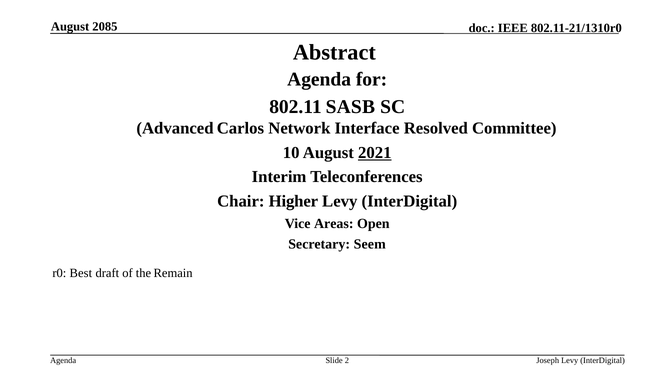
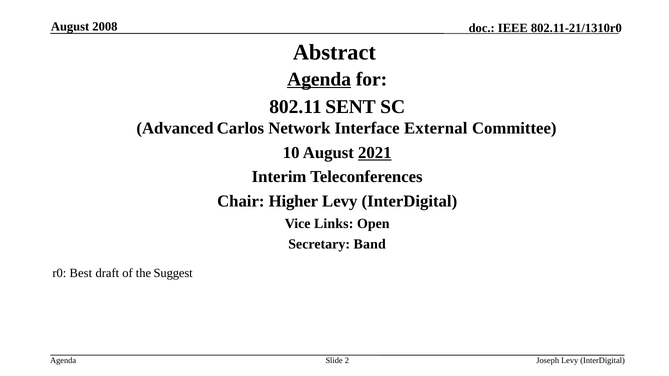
2085: 2085 -> 2008
Agenda at (319, 79) underline: none -> present
SASB: SASB -> SENT
Resolved: Resolved -> External
Areas: Areas -> Links
Seem: Seem -> Band
Remain: Remain -> Suggest
